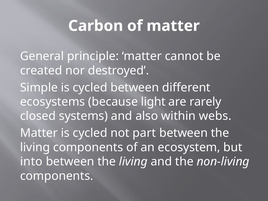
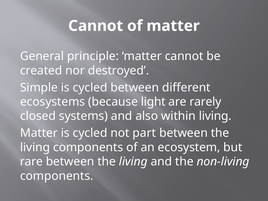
Carbon at (96, 26): Carbon -> Cannot
within webs: webs -> living
into: into -> rare
